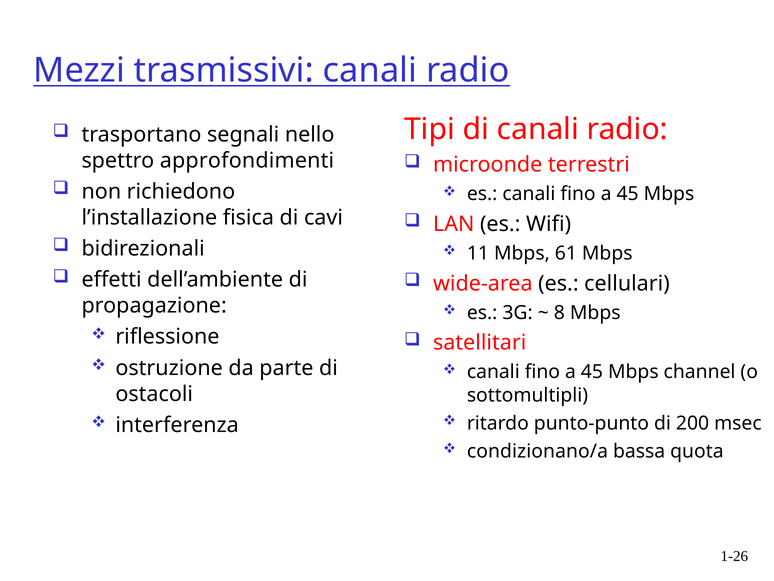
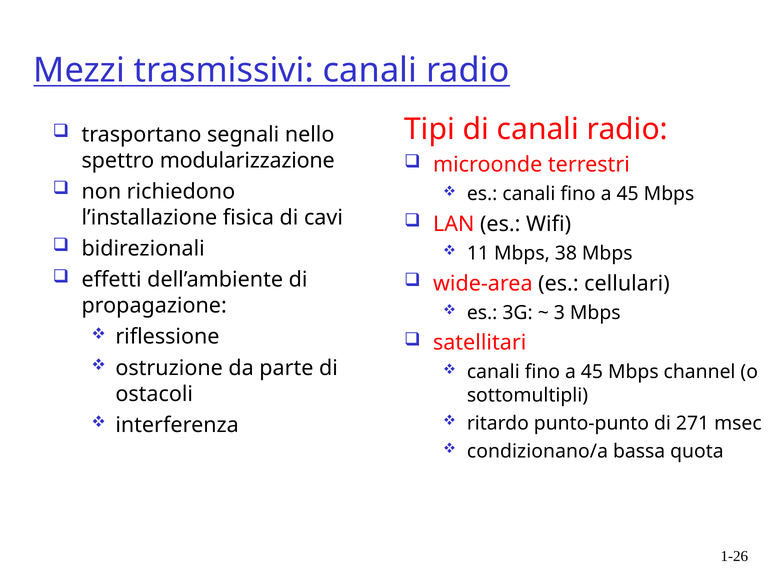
approfondimenti: approfondimenti -> modularizzazione
61: 61 -> 38
8: 8 -> 3
200: 200 -> 271
